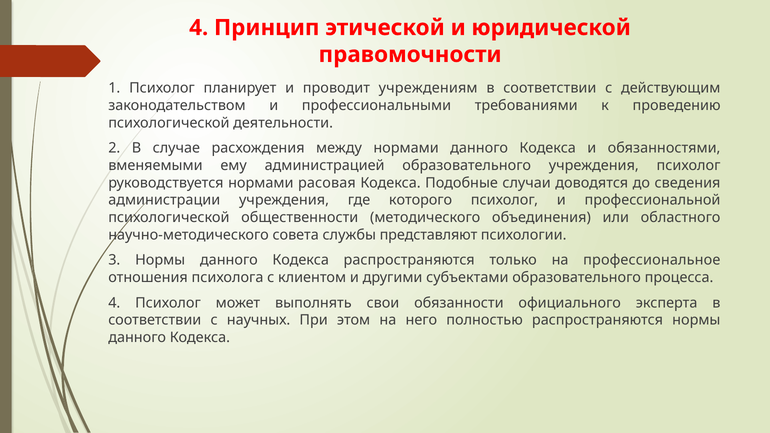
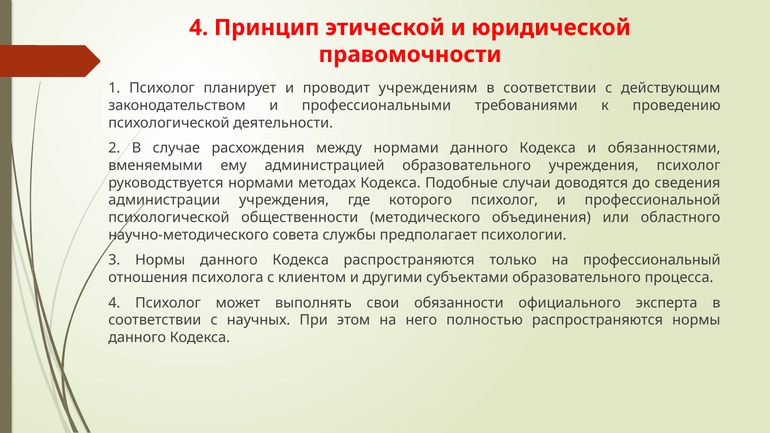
расовая: расовая -> методах
представляют: представляют -> предполагает
профессиональное: профессиональное -> профессиональный
